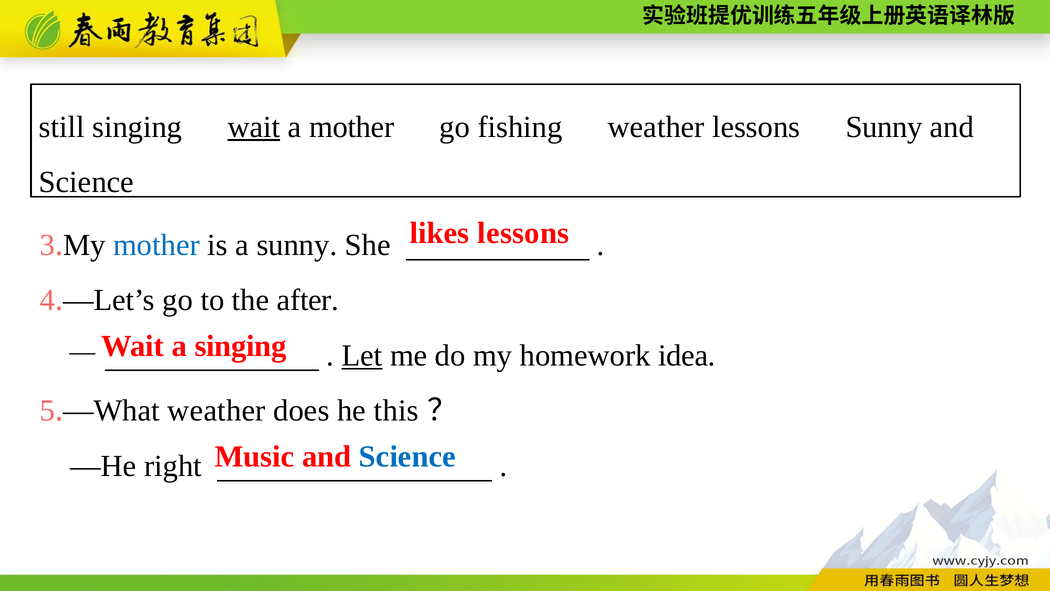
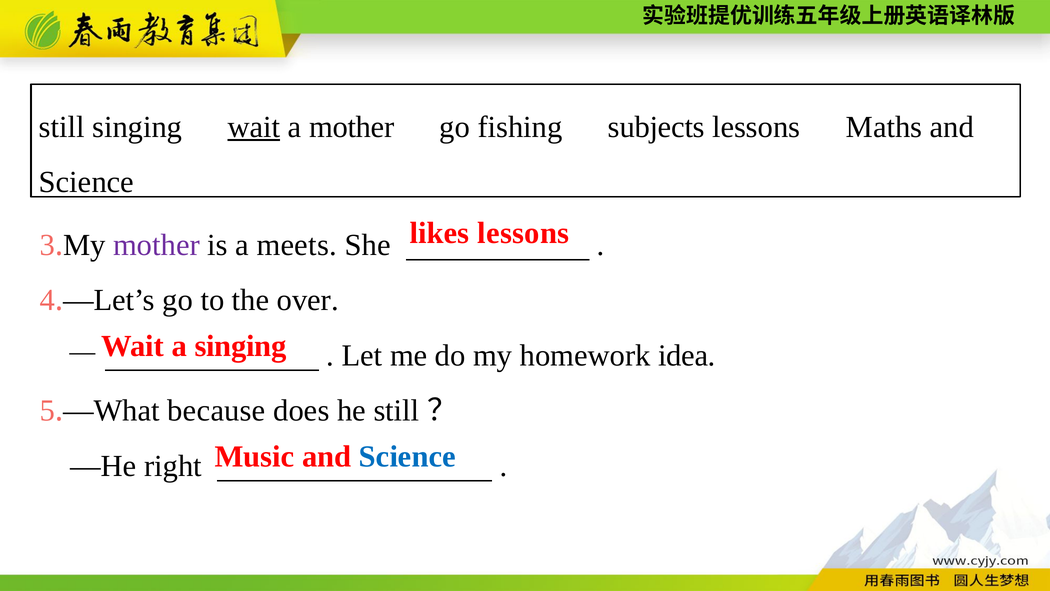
fishing weather: weather -> subjects
lessons Sunny: Sunny -> Maths
mother at (156, 245) colour: blue -> purple
a sunny: sunny -> meets
after: after -> over
Let underline: present -> none
weather at (216, 411): weather -> because
he this: this -> still
